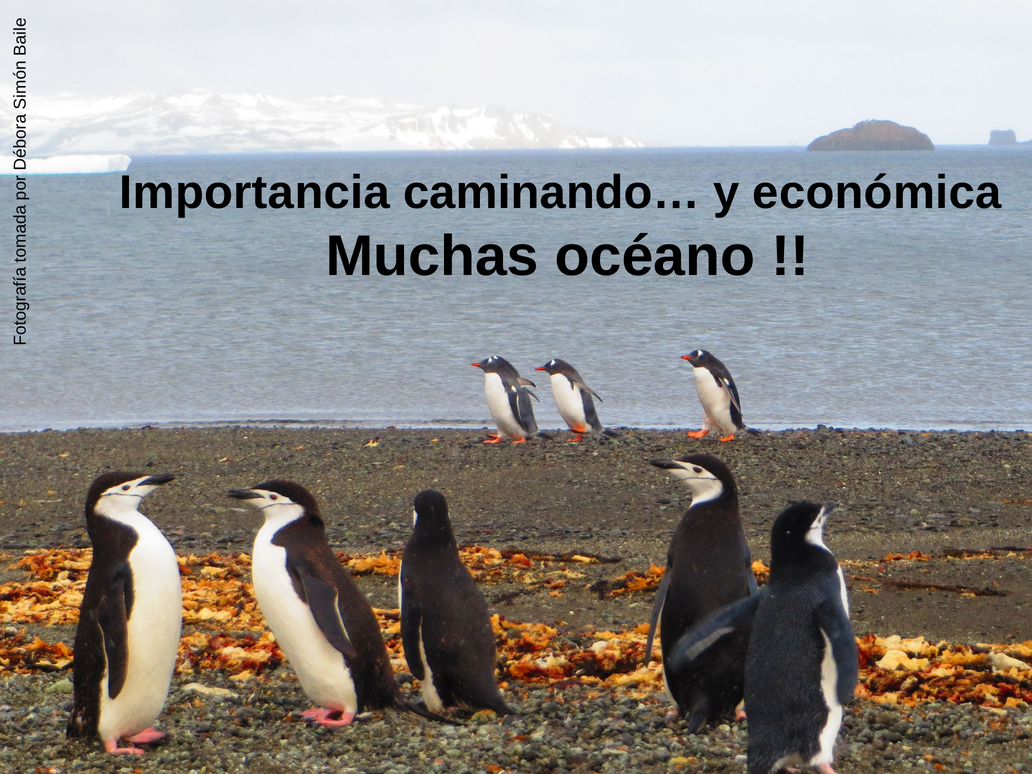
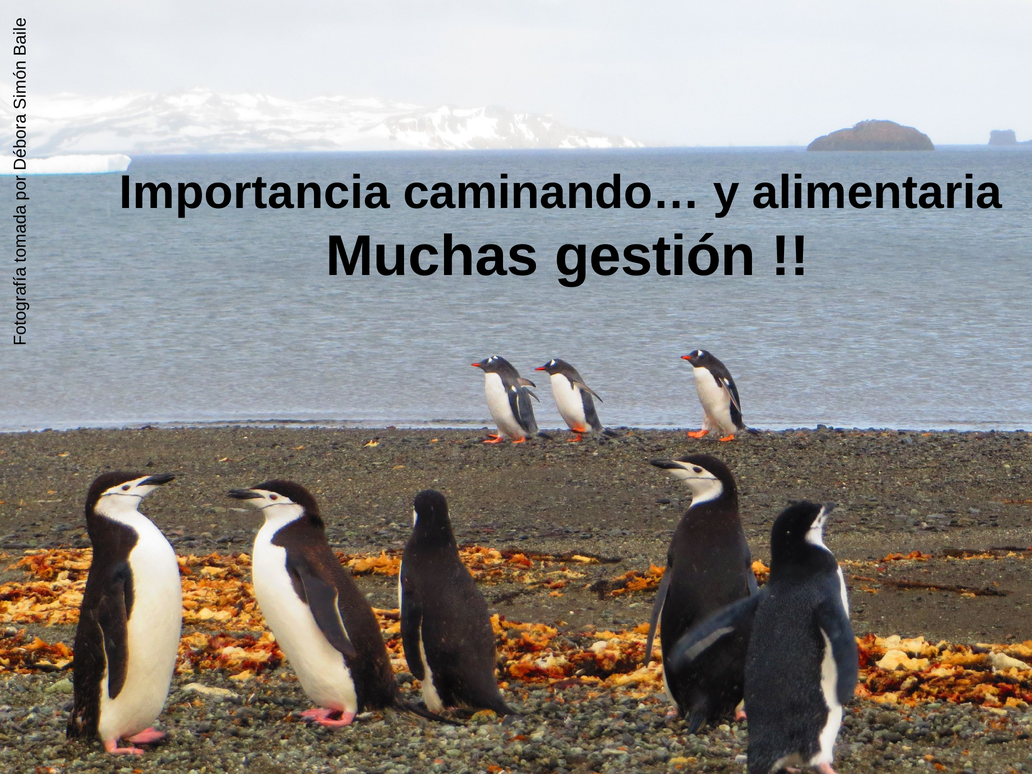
económica: económica -> alimentaria
océano: océano -> gestión
